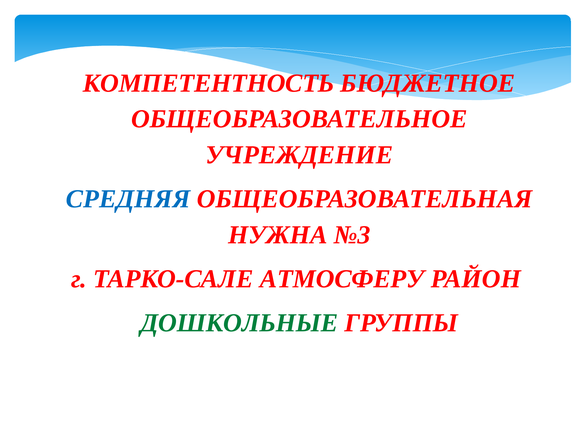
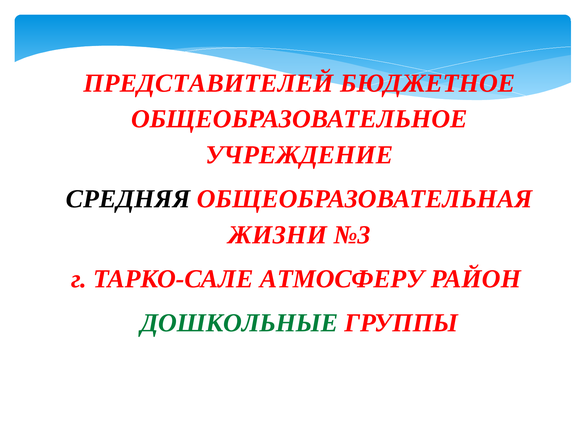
КОМПЕТЕНТНОСТЬ: КОМПЕТЕНТНОСТЬ -> ПРЕДСТАВИТЕЛЕЙ
СРЕДНЯЯ colour: blue -> black
НУЖНА: НУЖНА -> ЖИЗНИ
